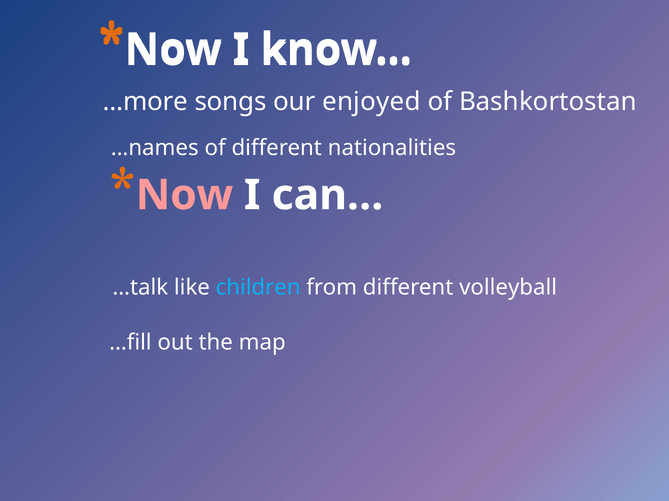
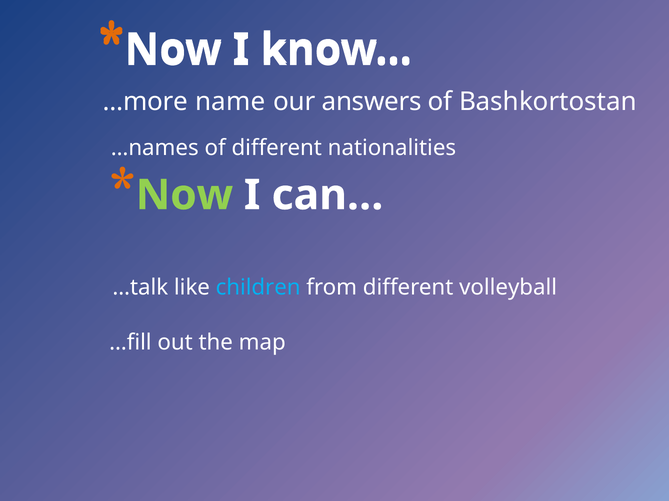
songs: songs -> name
enjoyed: enjoyed -> answers
Now at (184, 195) colour: pink -> light green
